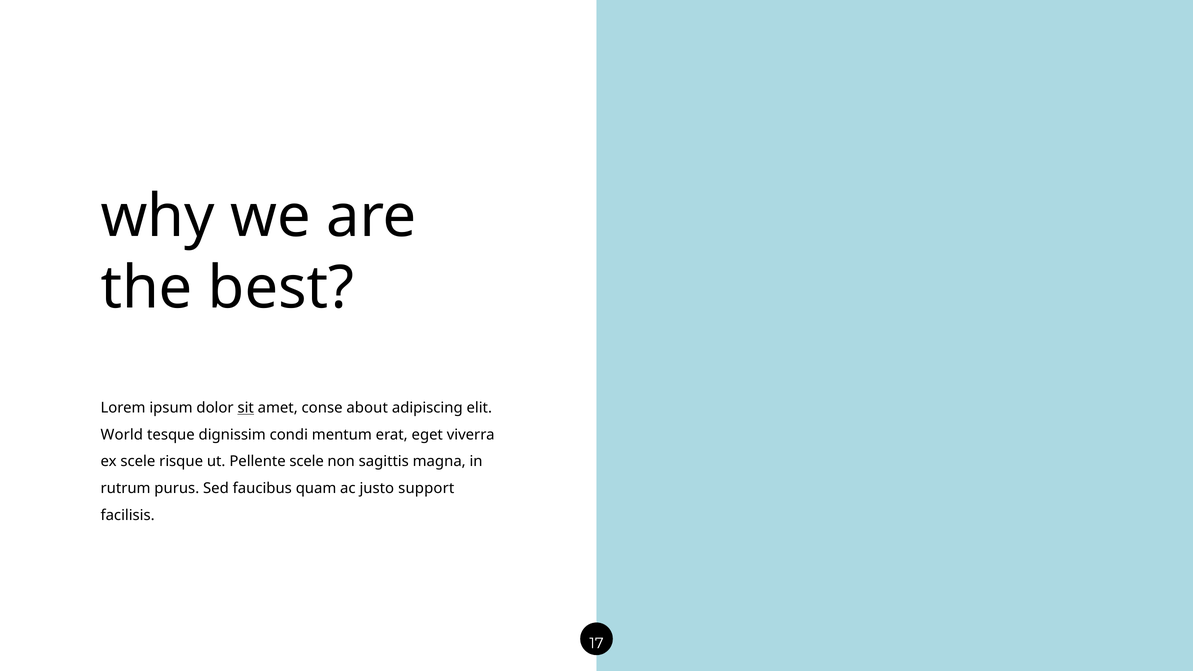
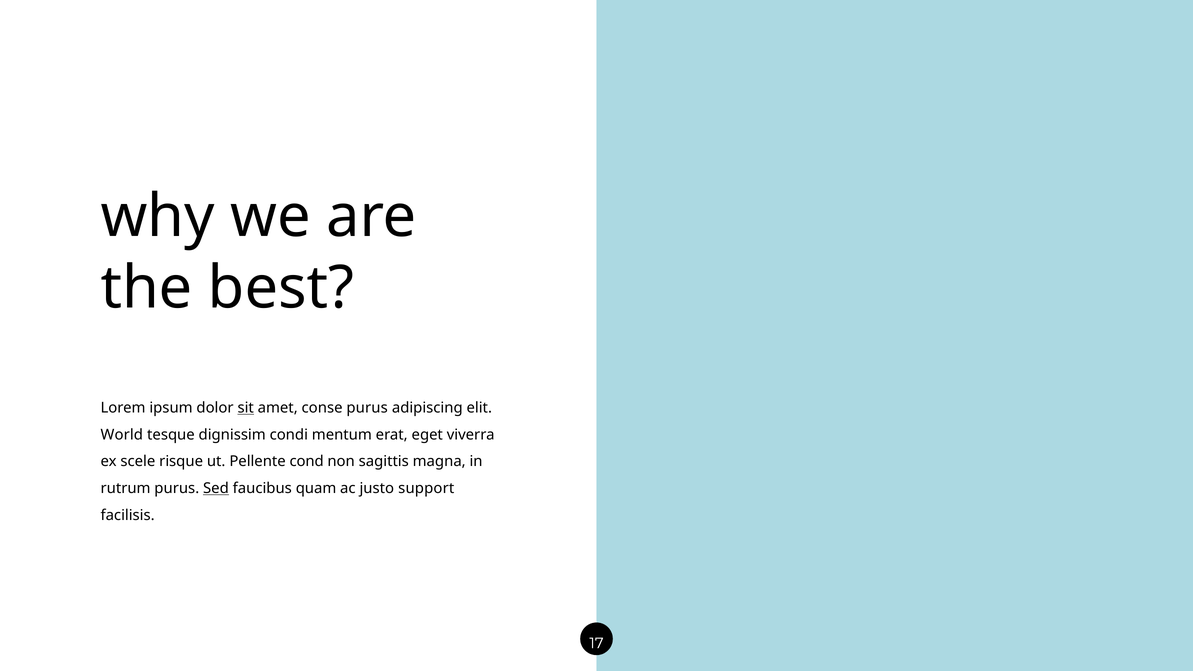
conse about: about -> purus
Pellente scele: scele -> cond
Sed underline: none -> present
